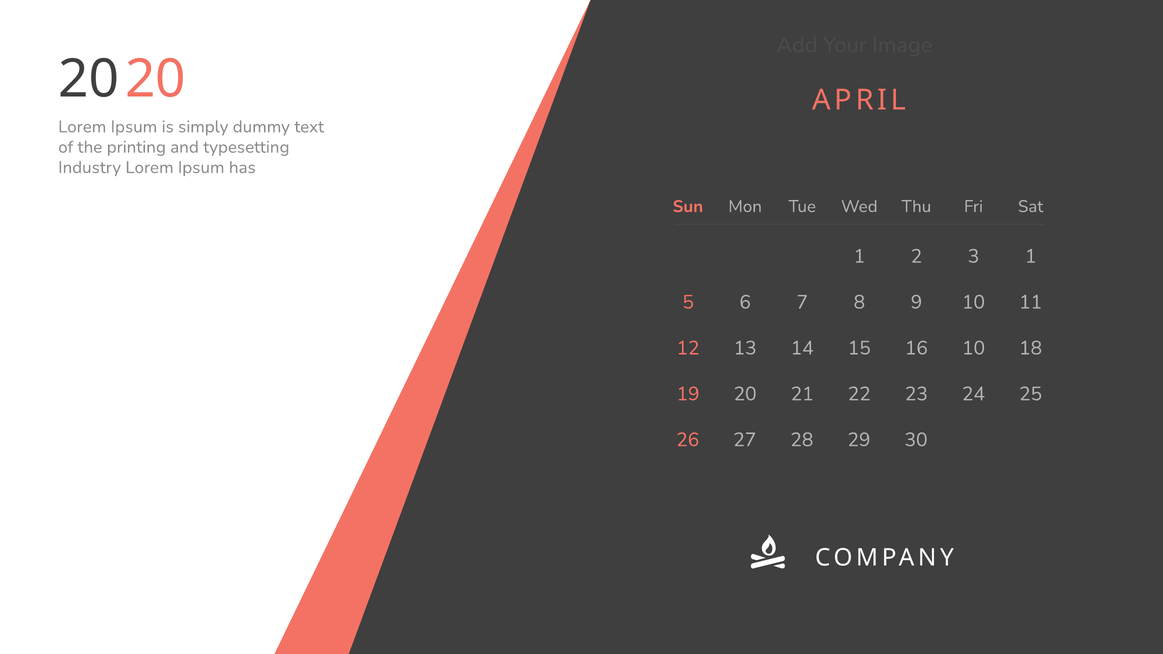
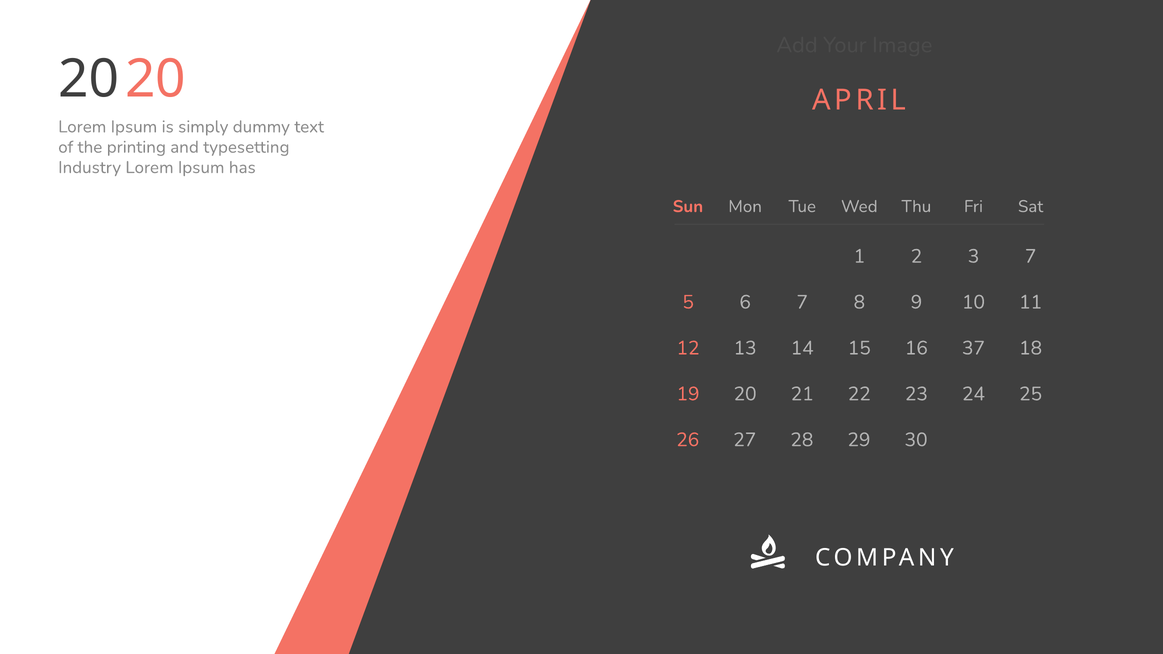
3 1: 1 -> 7
16 10: 10 -> 37
